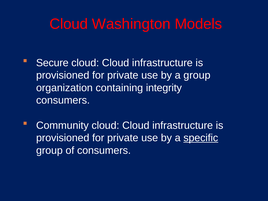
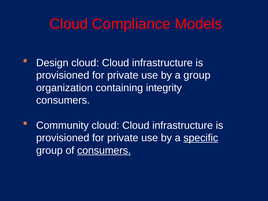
Washington: Washington -> Compliance
Secure: Secure -> Design
consumers at (104, 150) underline: none -> present
